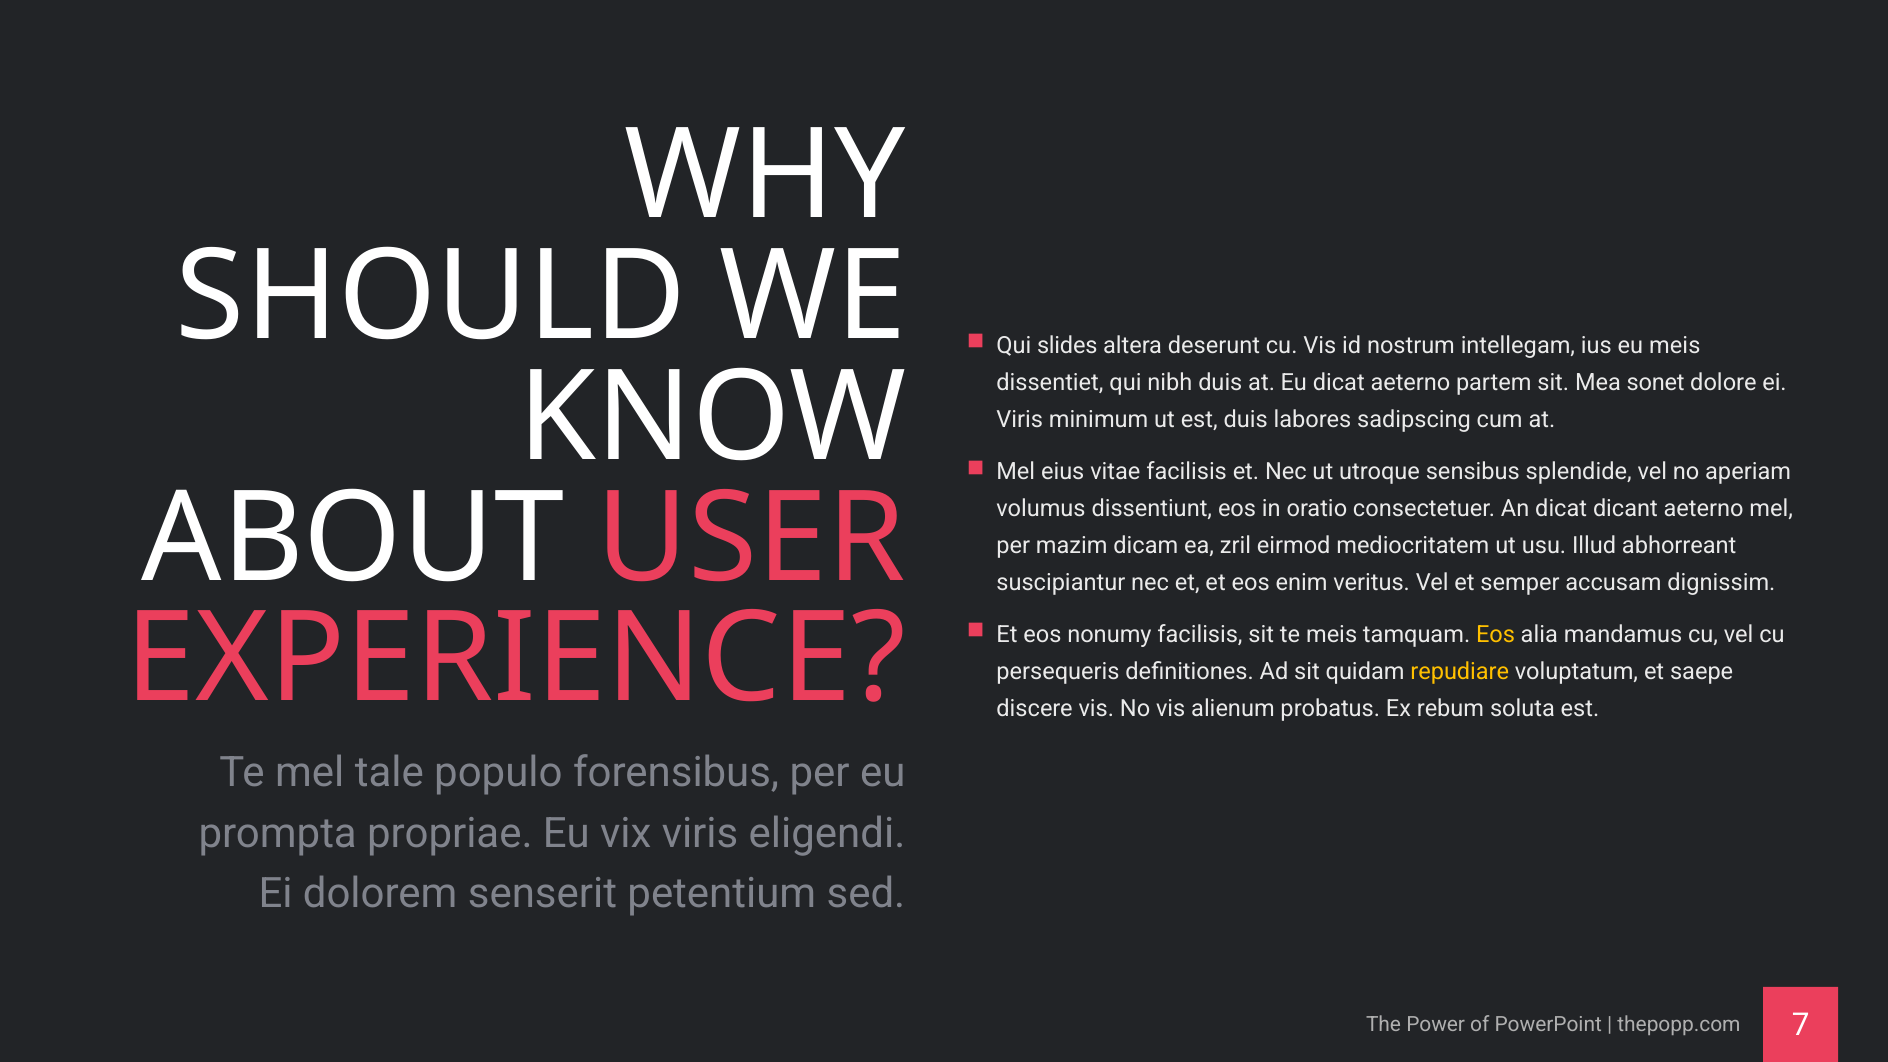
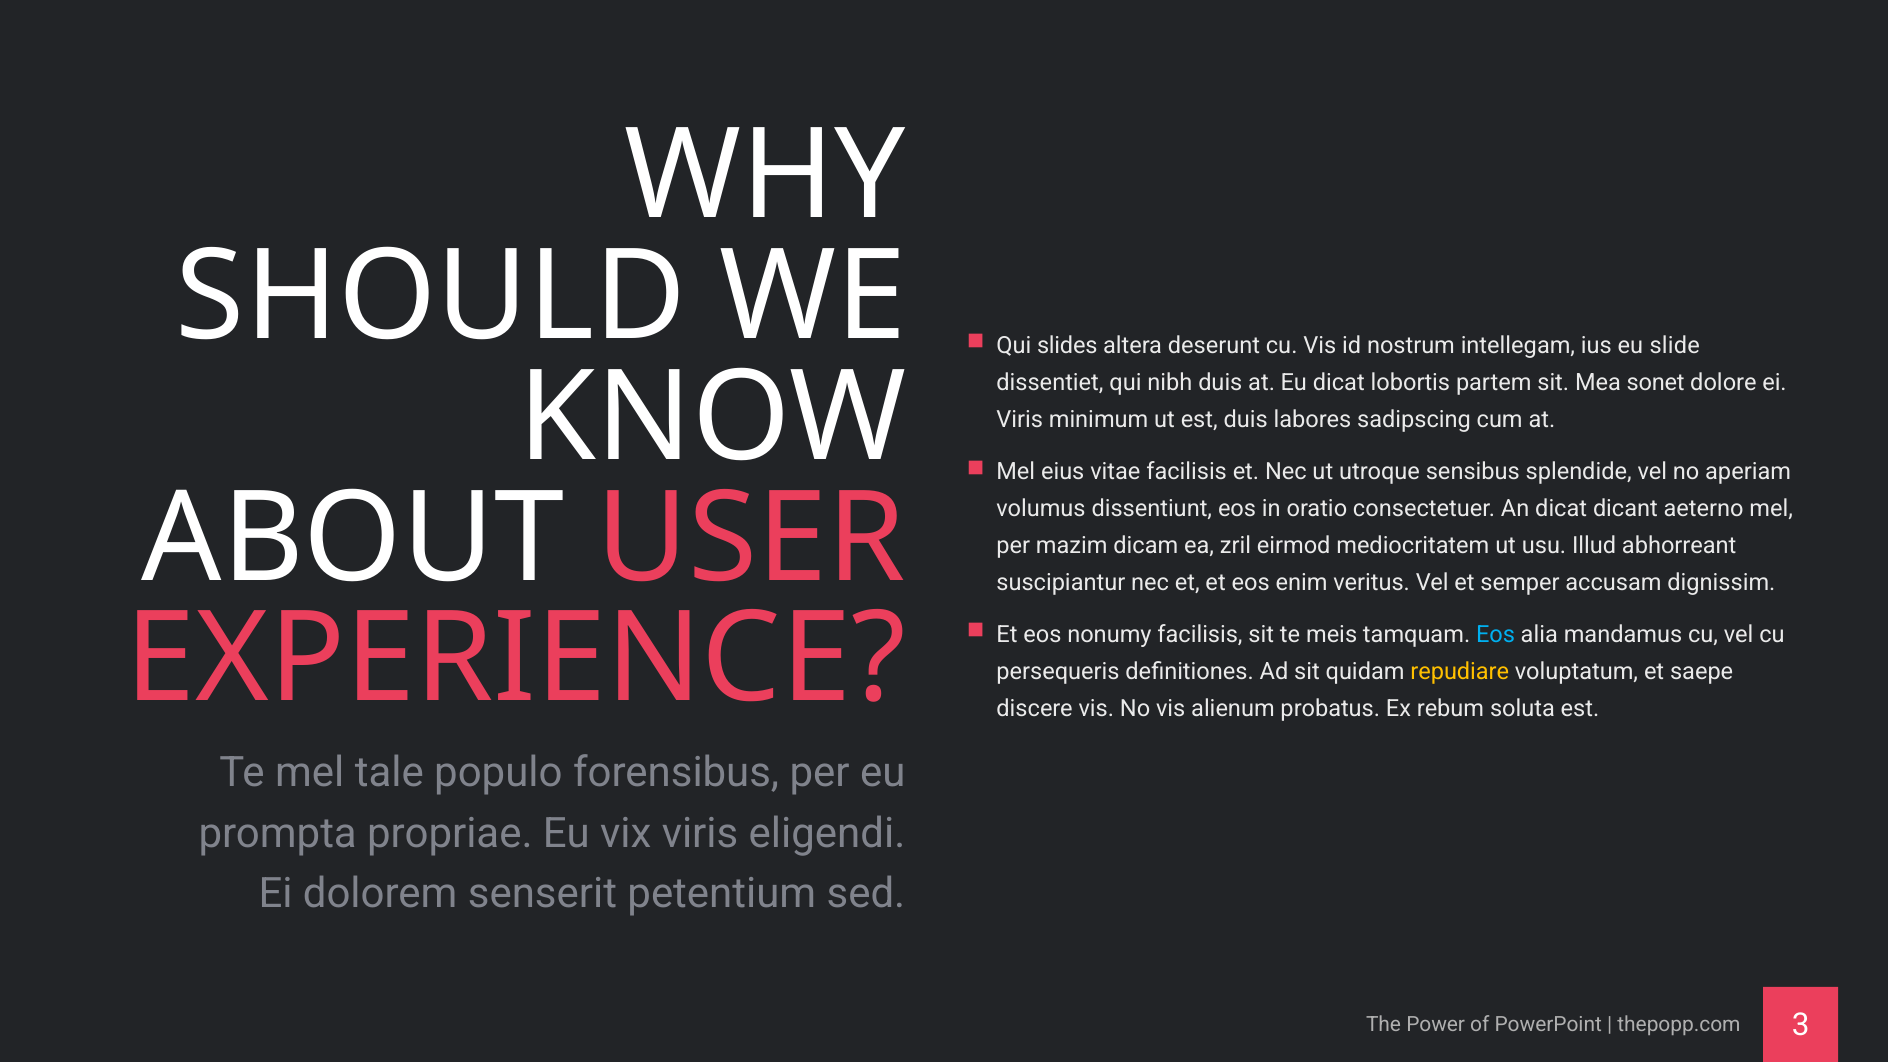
eu meis: meis -> slide
dicat aeterno: aeterno -> lobortis
Eos at (1496, 635) colour: yellow -> light blue
7: 7 -> 3
